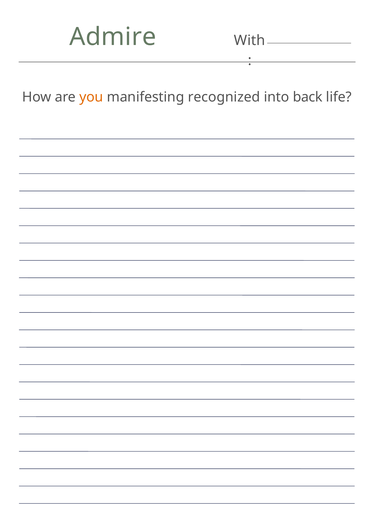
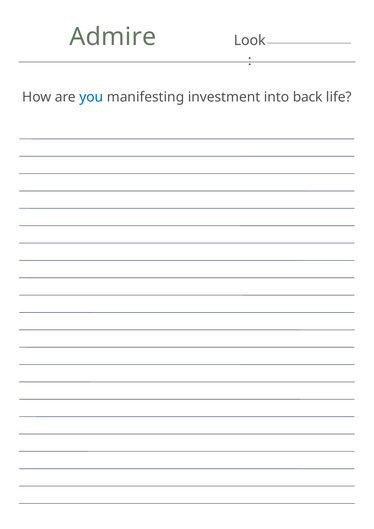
With: With -> Look
you colour: orange -> blue
recognized: recognized -> investment
